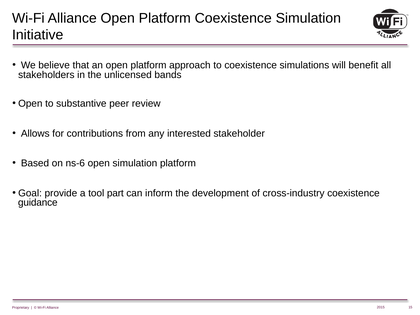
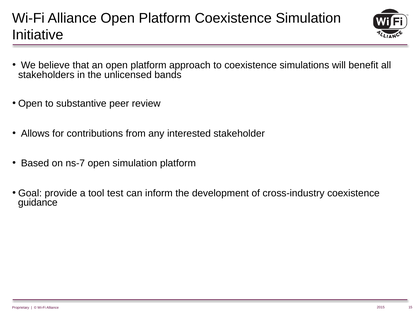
ns-6: ns-6 -> ns-7
part: part -> test
